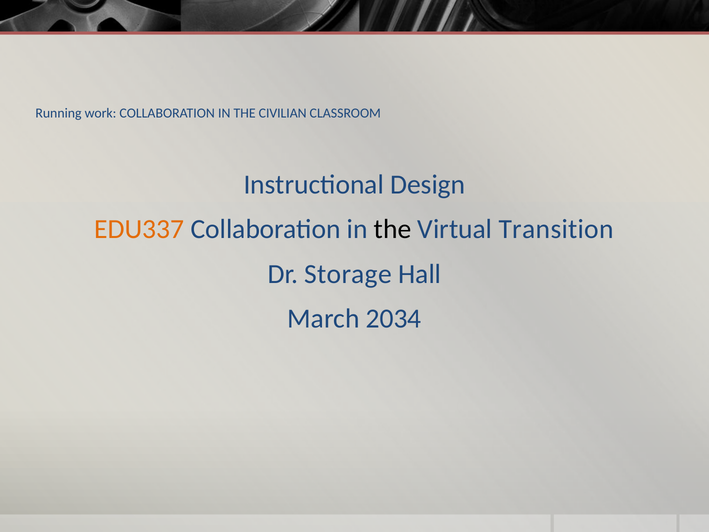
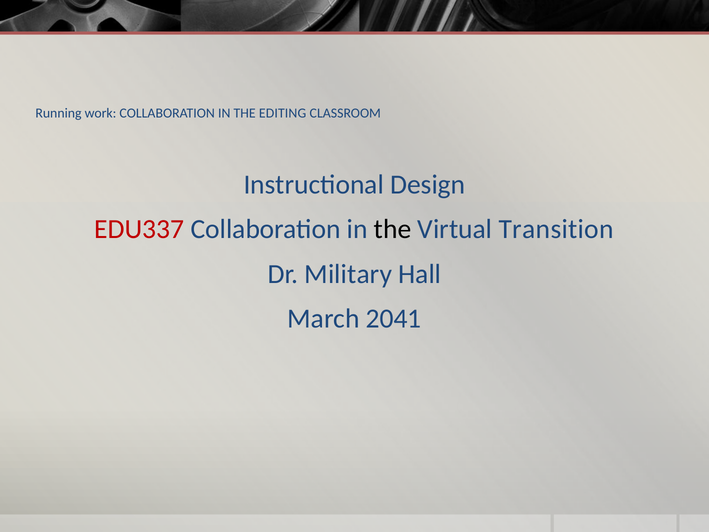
CIVILIAN: CIVILIAN -> EDITING
EDU337 colour: orange -> red
Storage: Storage -> Military
2034: 2034 -> 2041
